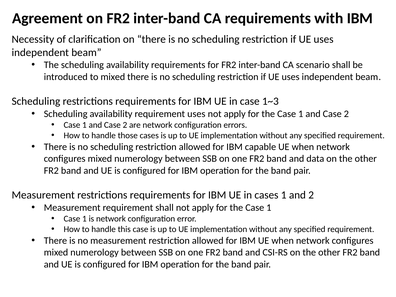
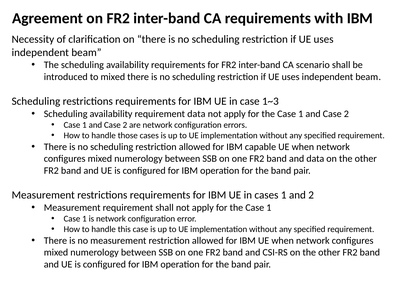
requirement uses: uses -> data
